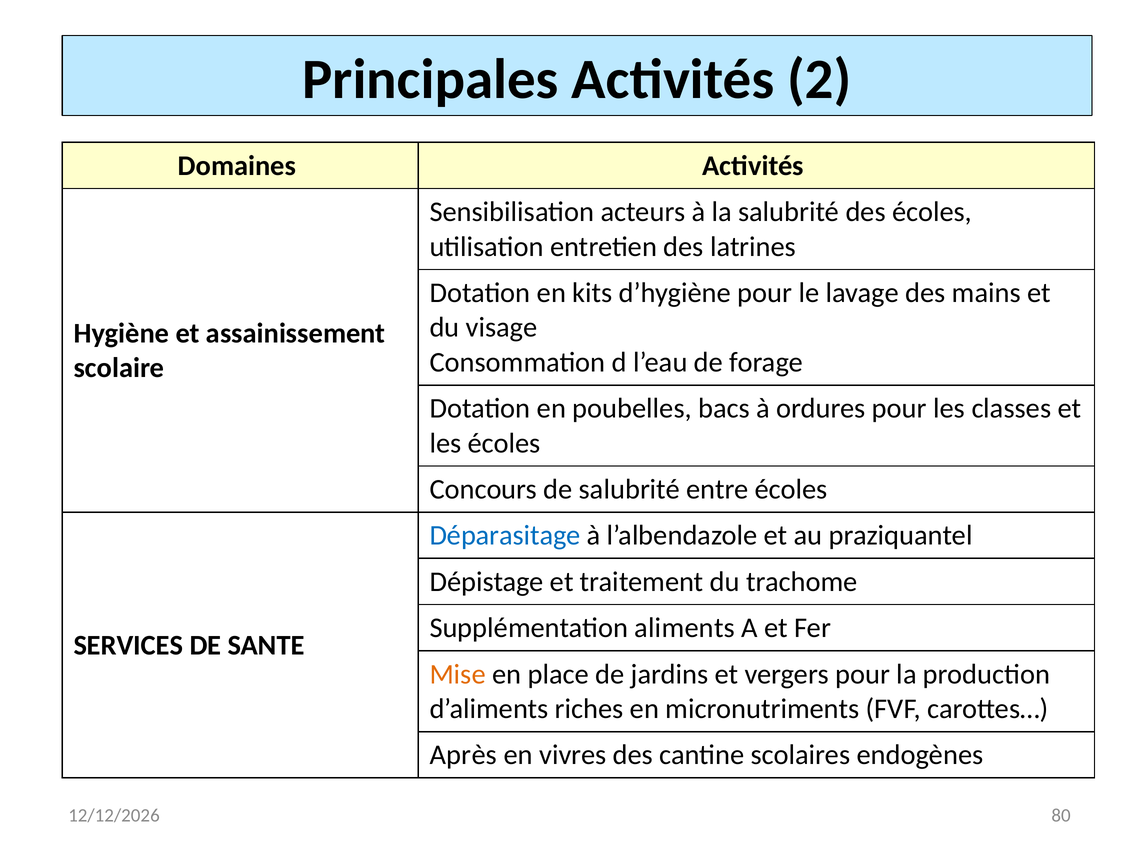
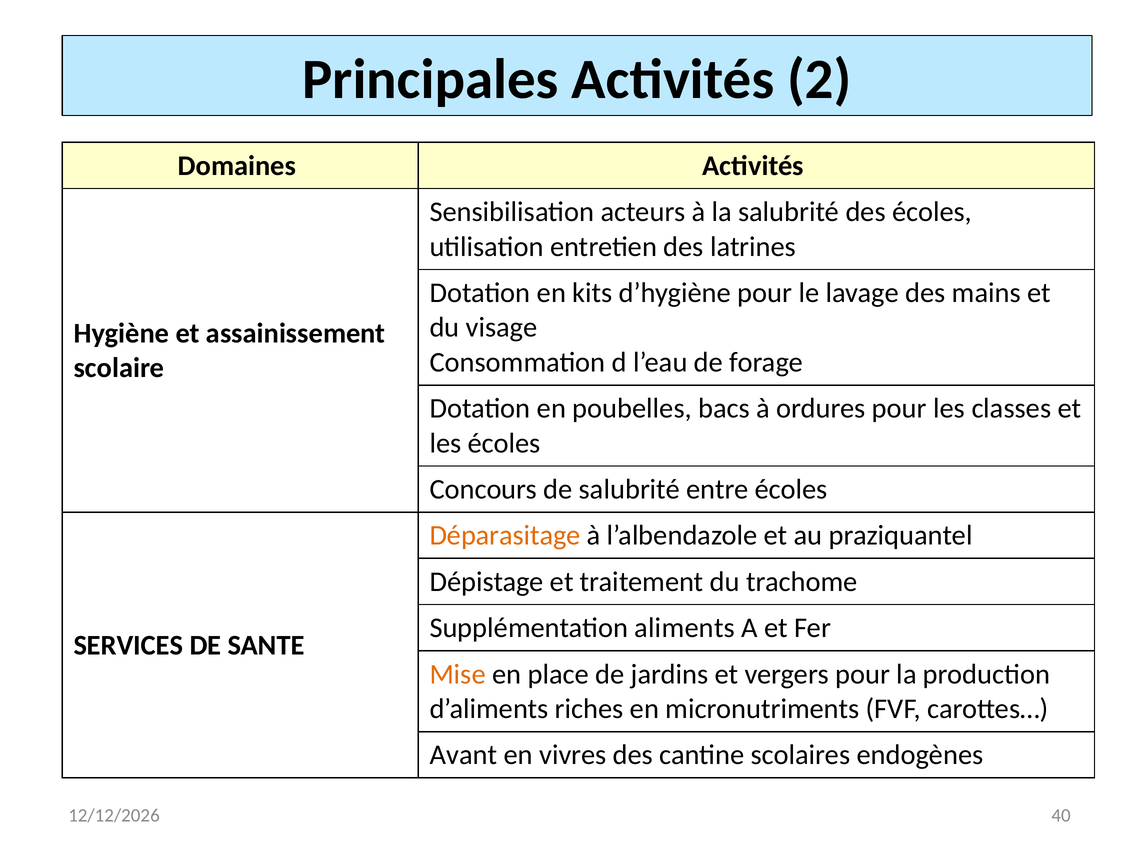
Déparasitage colour: blue -> orange
Après: Après -> Avant
80: 80 -> 40
